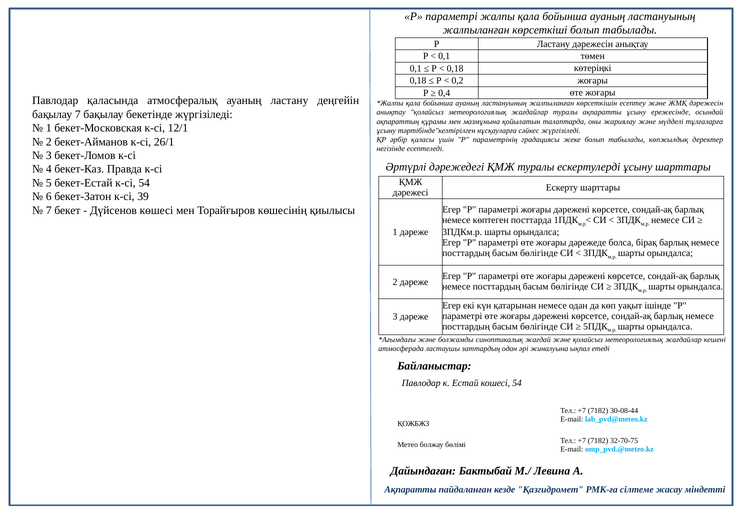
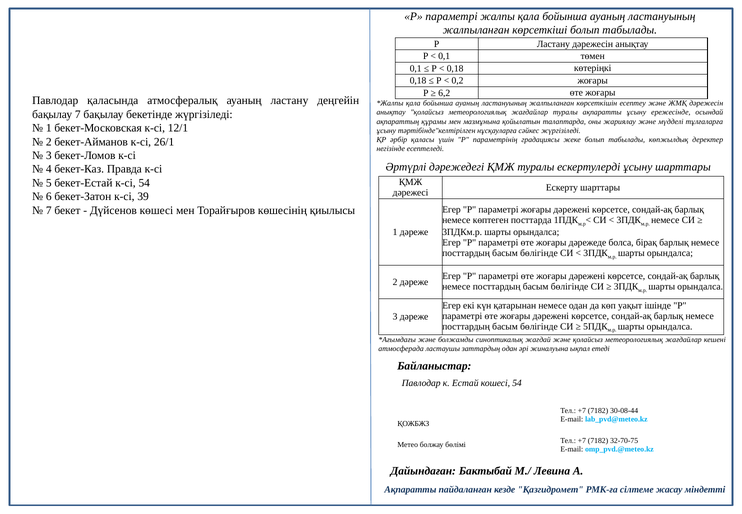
0,4: 0,4 -> 6,2
